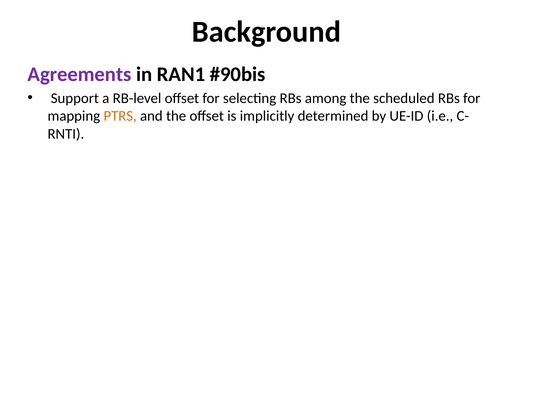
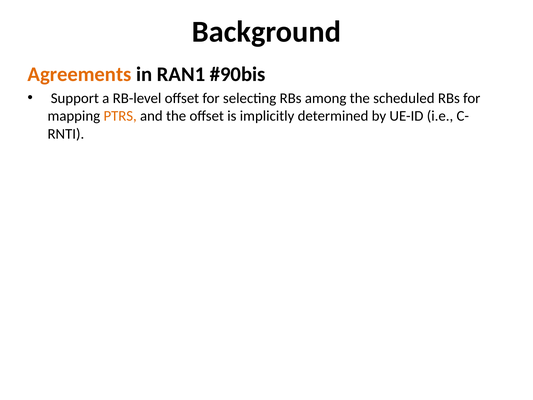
Agreements colour: purple -> orange
